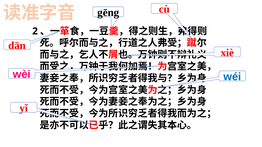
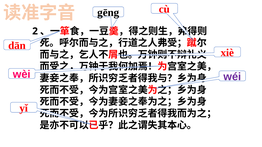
wéi colour: blue -> purple
